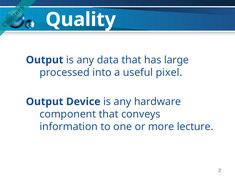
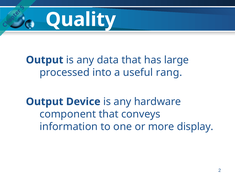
pixel: pixel -> rang
lecture: lecture -> display
